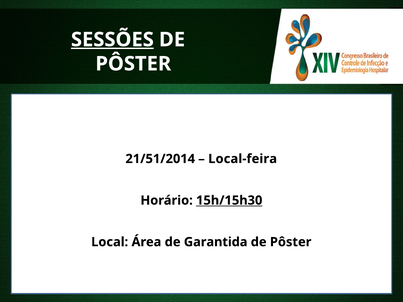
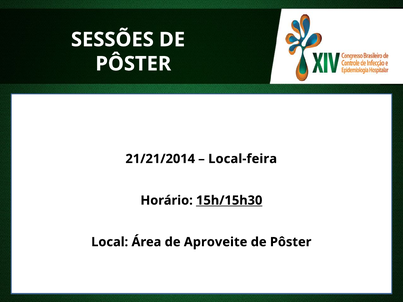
SESSÕES underline: present -> none
21/51/2014: 21/51/2014 -> 21/21/2014
Garantida: Garantida -> Aproveite
